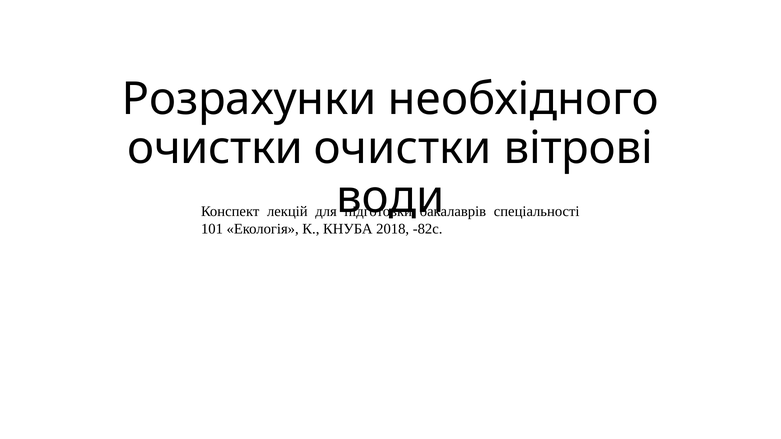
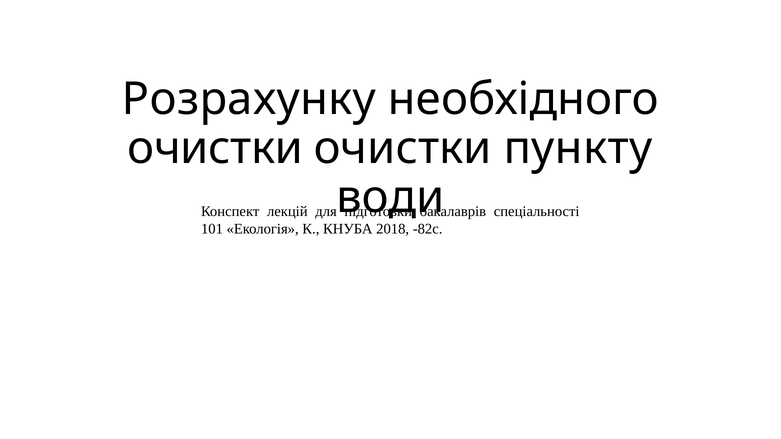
Розрахунки: Розрахунки -> Розрахунку
вітрові: вітрові -> пункту
